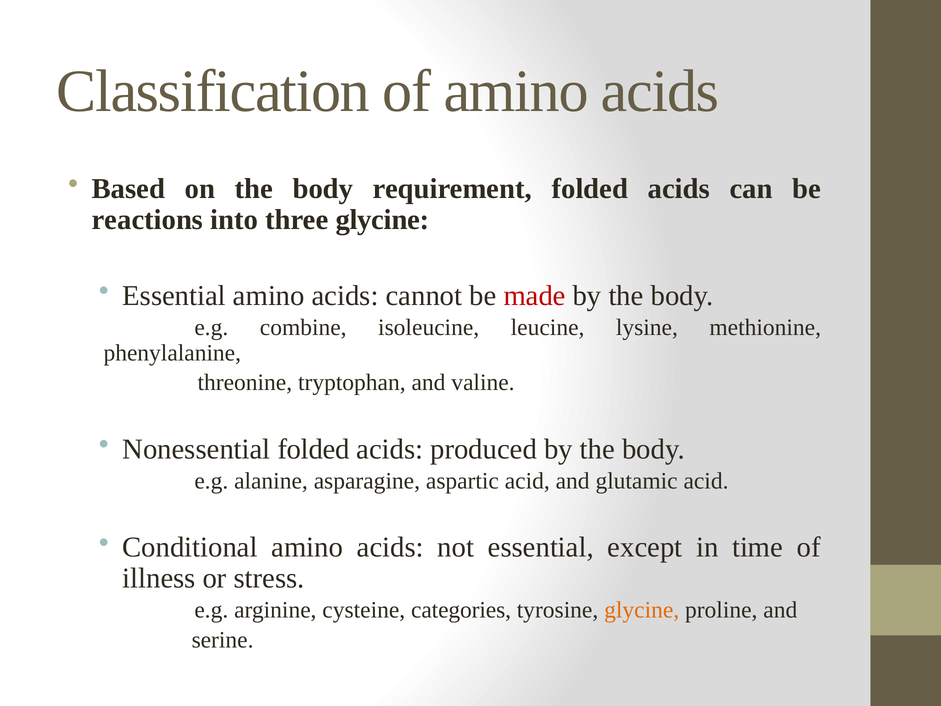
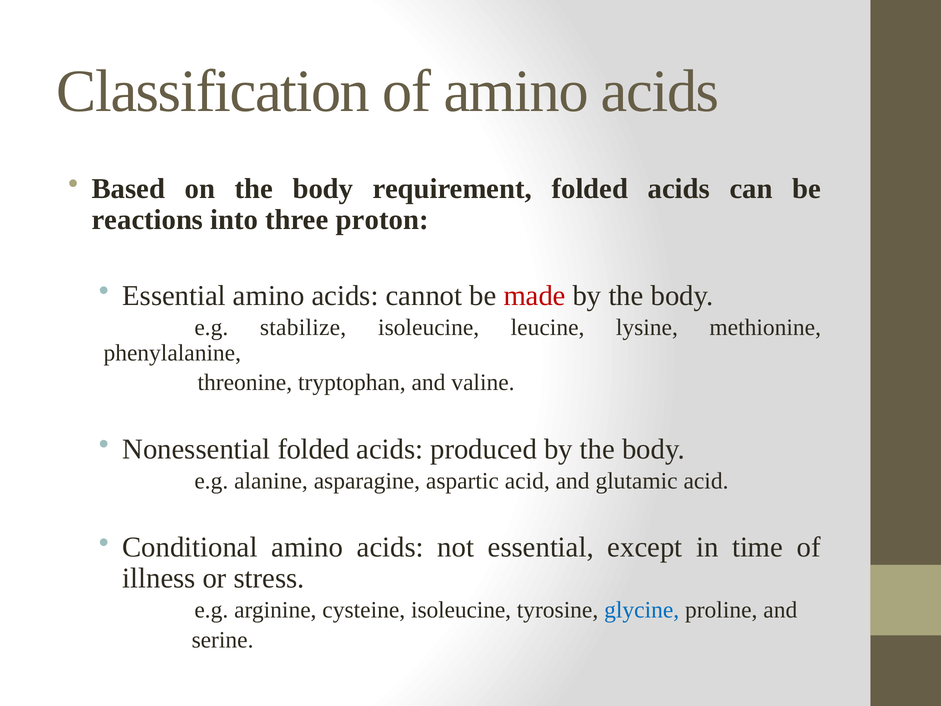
three glycine: glycine -> proton
combine: combine -> stabilize
cysteine categories: categories -> isoleucine
glycine at (642, 610) colour: orange -> blue
